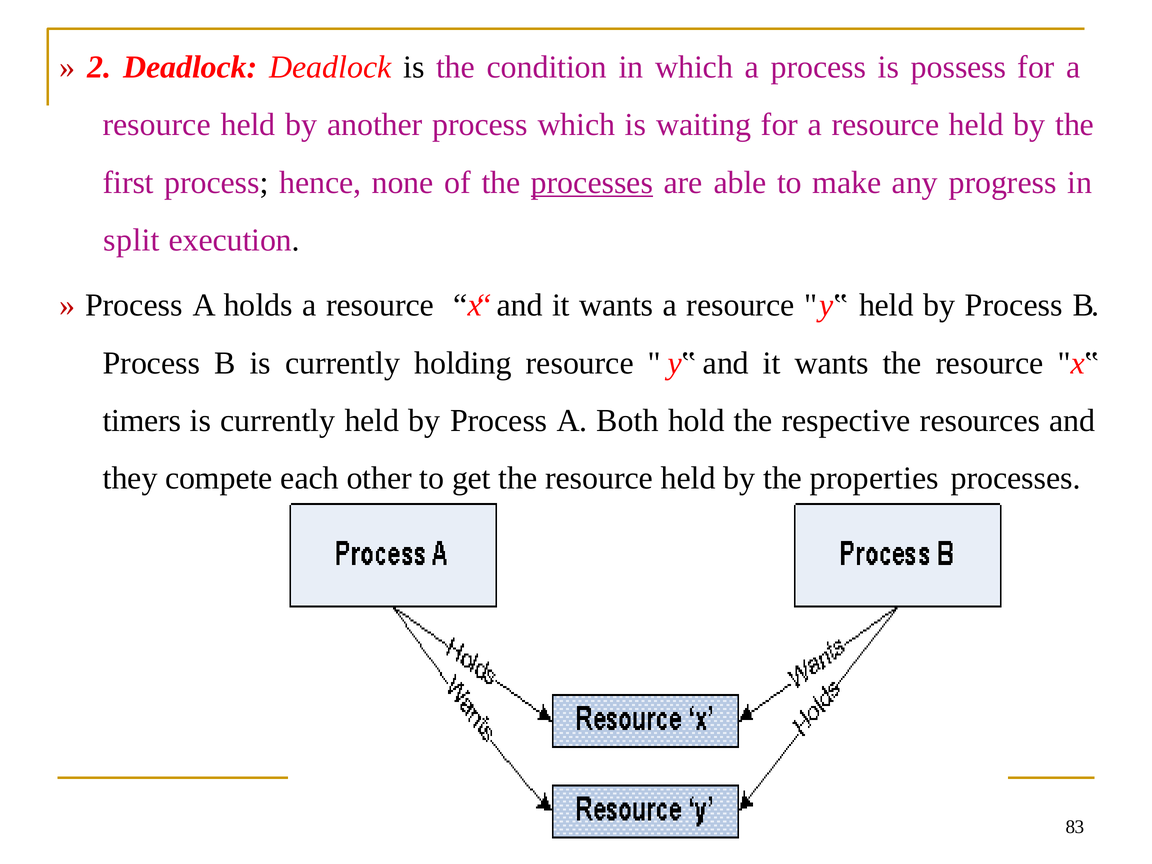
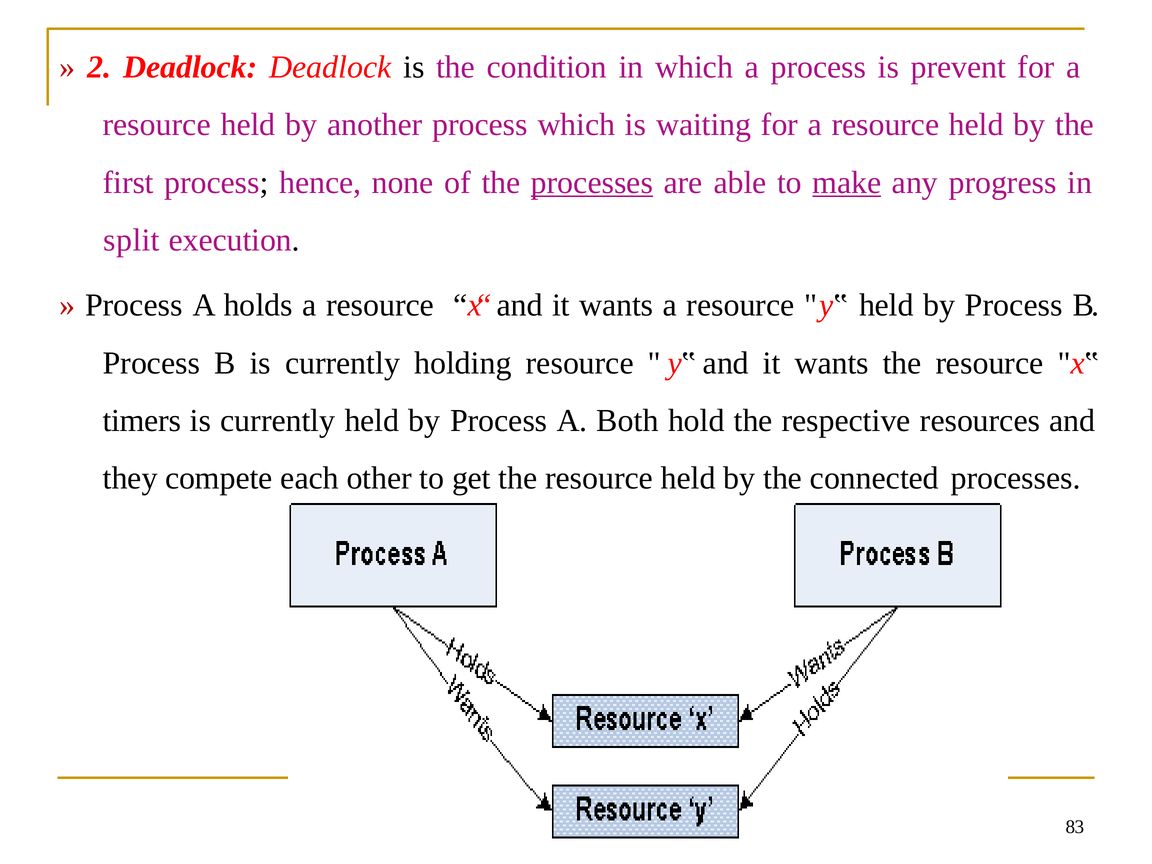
possess: possess -> prevent
make underline: none -> present
properties: properties -> connected
